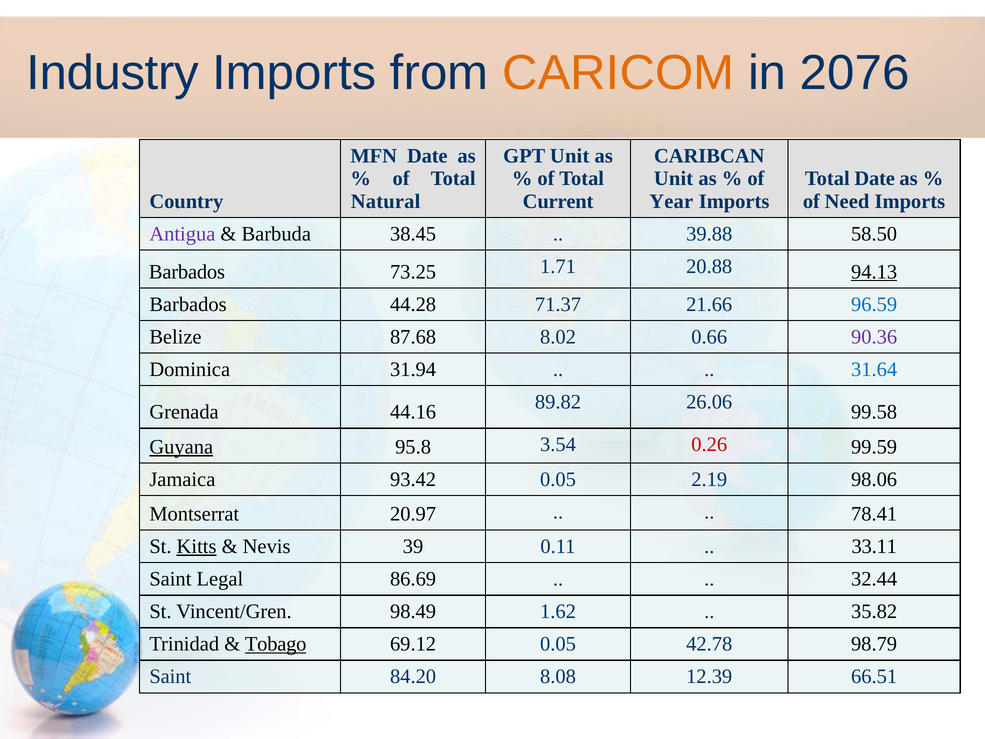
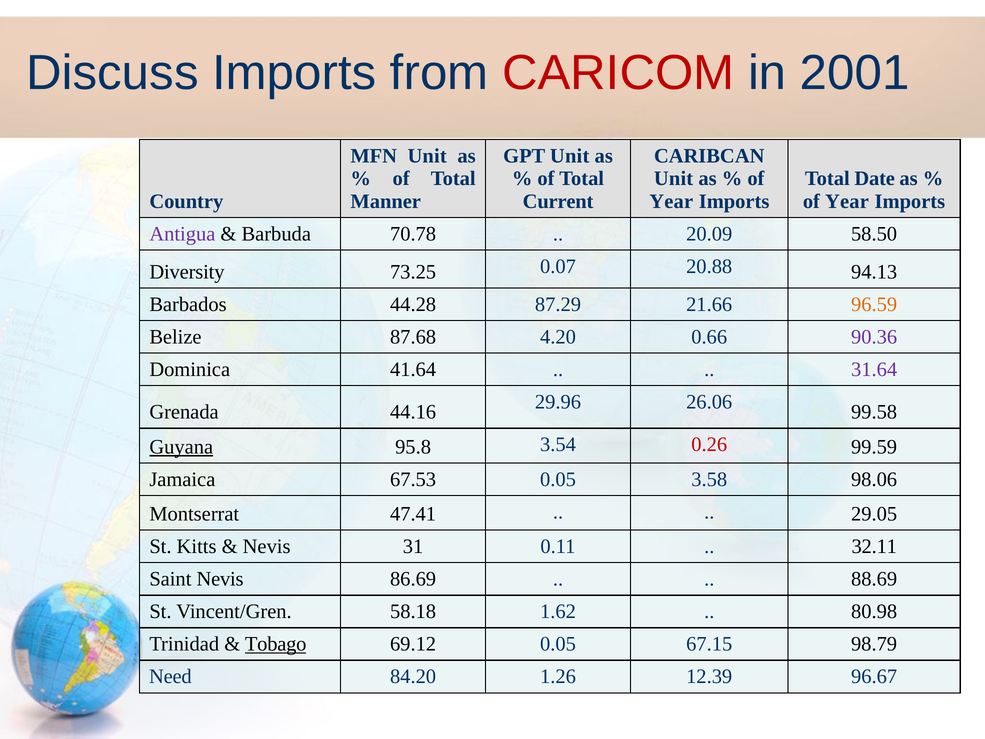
Industry: Industry -> Discuss
CARICOM colour: orange -> red
2076: 2076 -> 2001
MFN Date: Date -> Unit
Natural: Natural -> Manner
Need at (847, 201): Need -> Year
38.45: 38.45 -> 70.78
39.88: 39.88 -> 20.09
Barbados at (187, 272): Barbados -> Diversity
1.71: 1.71 -> 0.07
94.13 underline: present -> none
71.37: 71.37 -> 87.29
96.59 colour: blue -> orange
8.02: 8.02 -> 4.20
31.94: 31.94 -> 41.64
31.64 colour: blue -> purple
89.82: 89.82 -> 29.96
93.42: 93.42 -> 67.53
2.19: 2.19 -> 3.58
20.97: 20.97 -> 47.41
78.41: 78.41 -> 29.05
Kitts underline: present -> none
39: 39 -> 31
33.11: 33.11 -> 32.11
Saint Legal: Legal -> Nevis
32.44: 32.44 -> 88.69
98.49: 98.49 -> 58.18
35.82: 35.82 -> 80.98
42.78: 42.78 -> 67.15
Saint at (170, 676): Saint -> Need
8.08: 8.08 -> 1.26
66.51: 66.51 -> 96.67
